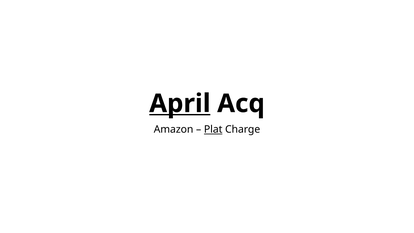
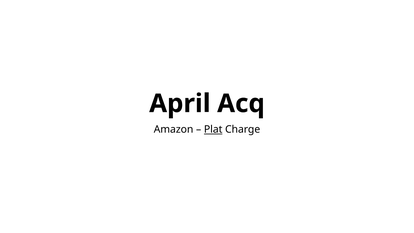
April underline: present -> none
